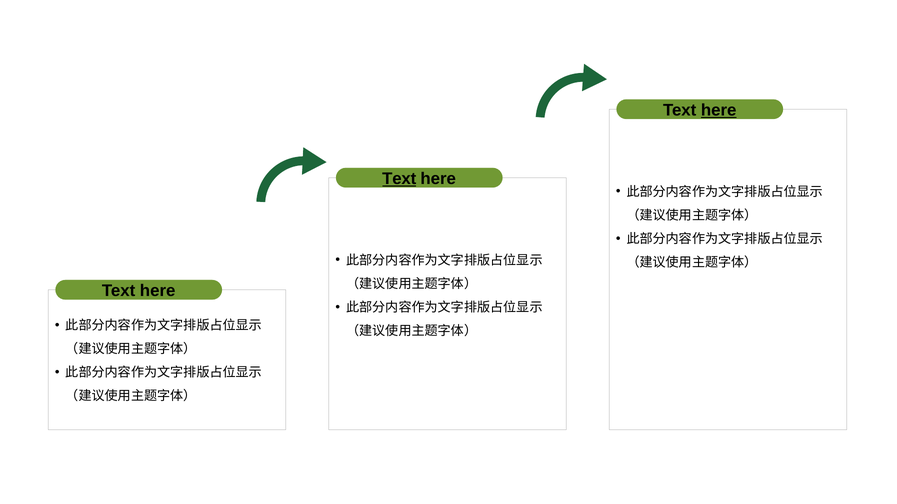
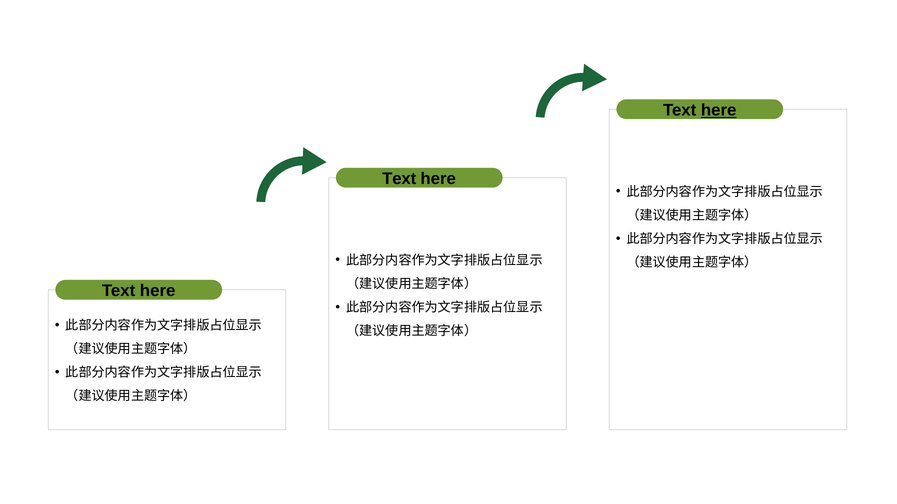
Text at (399, 179) underline: present -> none
